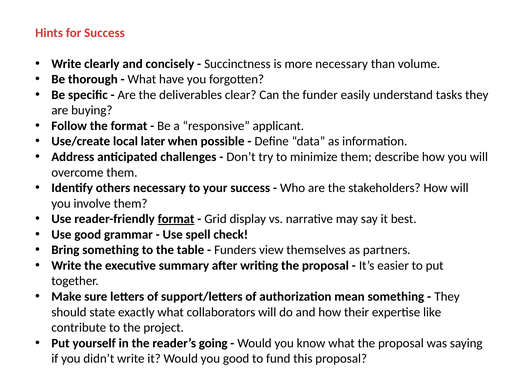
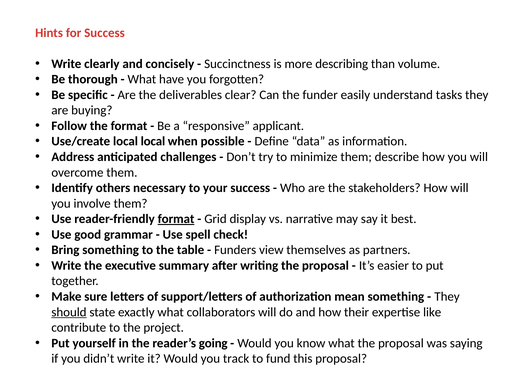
more necessary: necessary -> describing
local later: later -> local
should underline: none -> present
you good: good -> track
